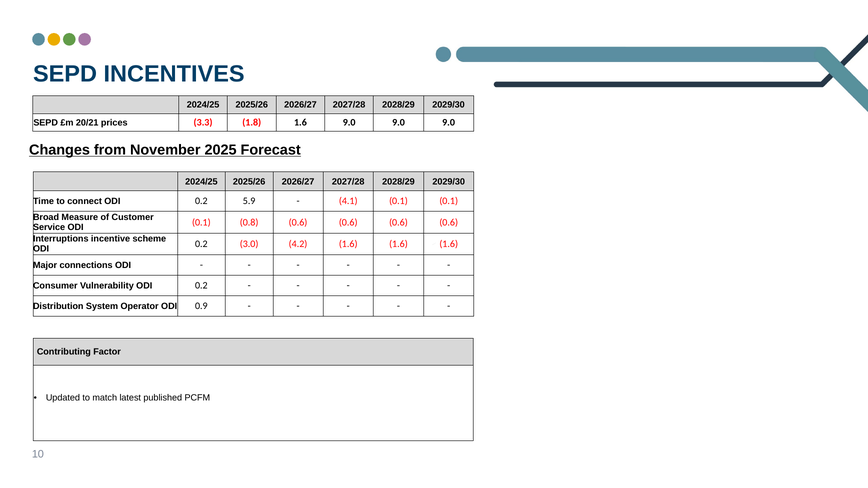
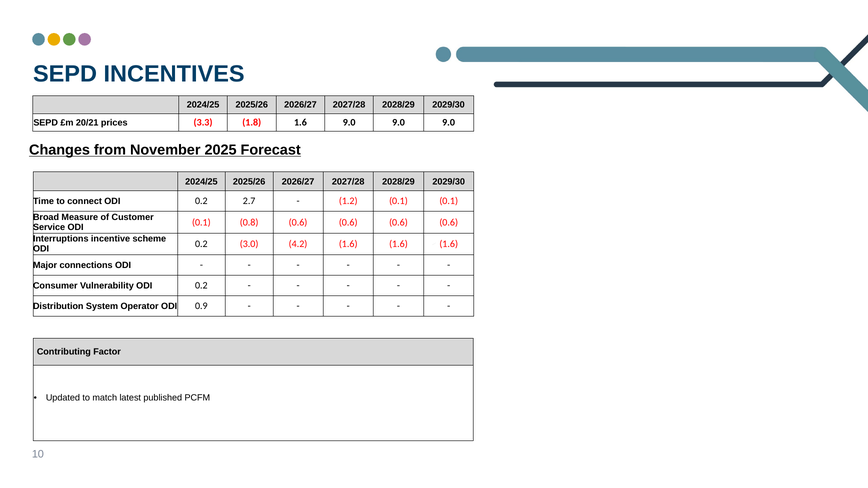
5.9: 5.9 -> 2.7
4.1: 4.1 -> 1.2
